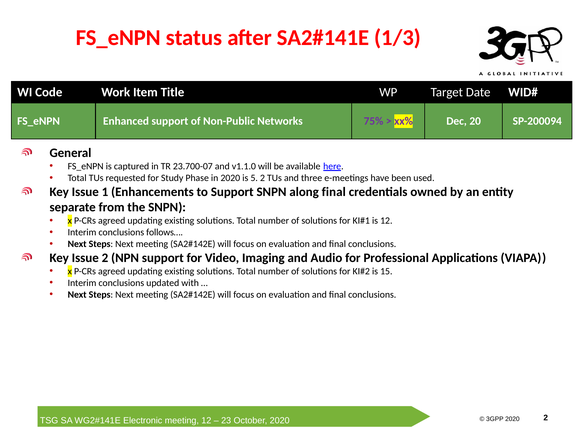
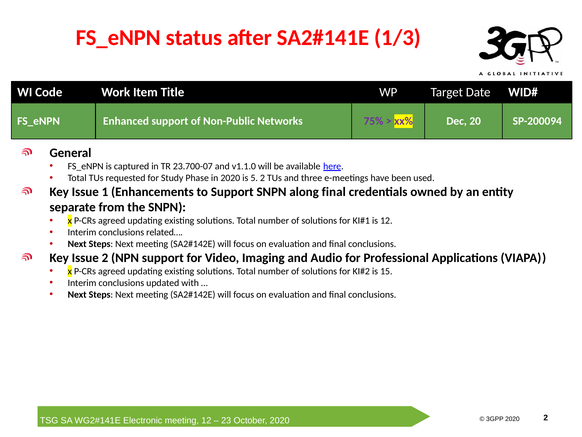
follows…: follows… -> related…
